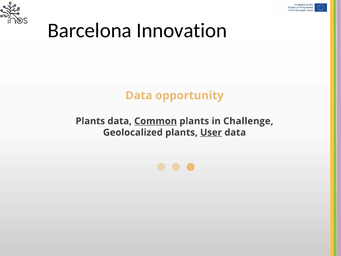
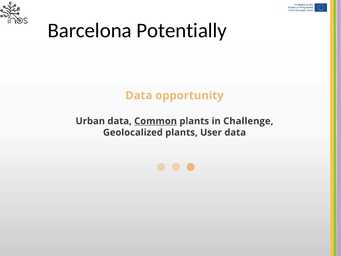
Innovation: Innovation -> Potentially
Plants at (90, 121): Plants -> Urban
User underline: present -> none
